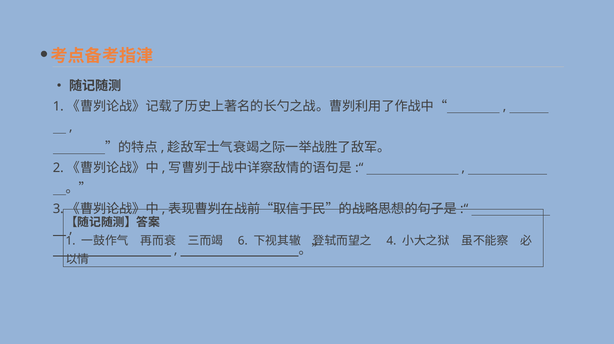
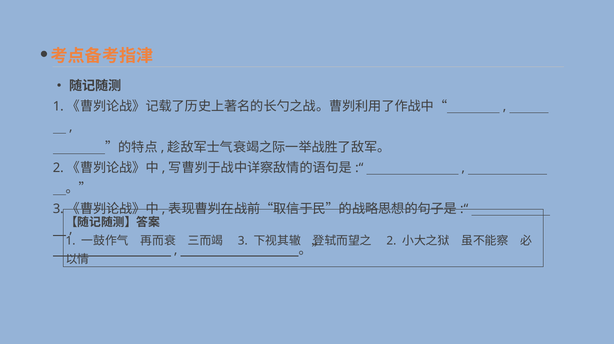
6 at (243, 241): 6 -> 3
4 at (391, 241): 4 -> 2
